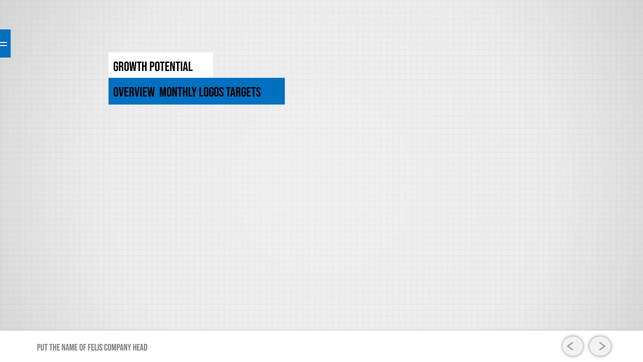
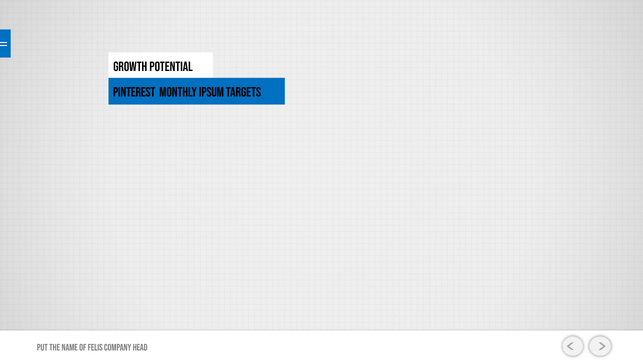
OVERVIEW: OVERVIEW -> PINTEREST
LOGOS: LOGOS -> IPSUM
